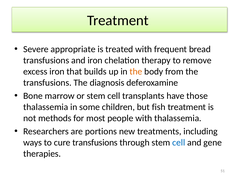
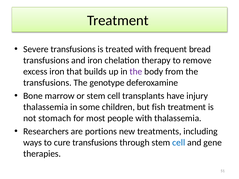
Severe appropriate: appropriate -> transfusions
the at (136, 72) colour: orange -> purple
diagnosis: diagnosis -> genotype
those: those -> injury
methods: methods -> stomach
